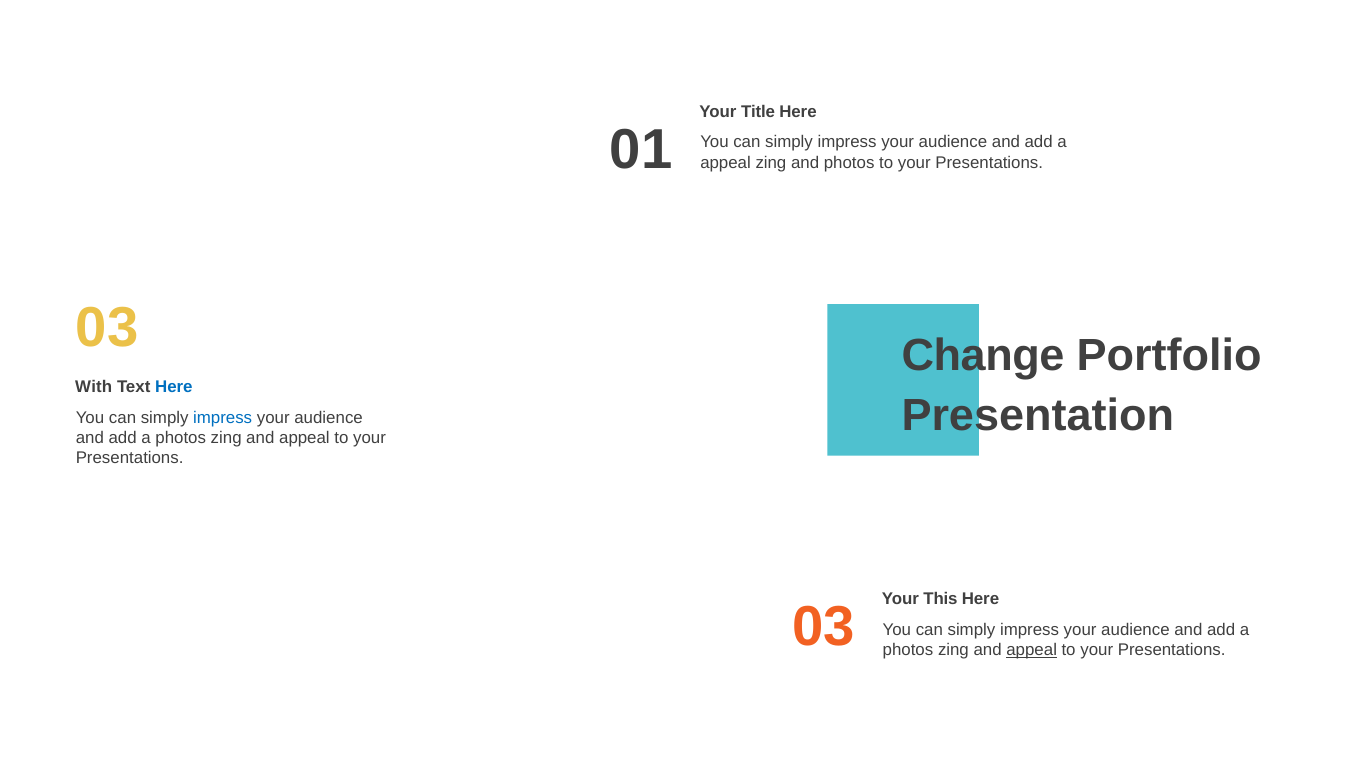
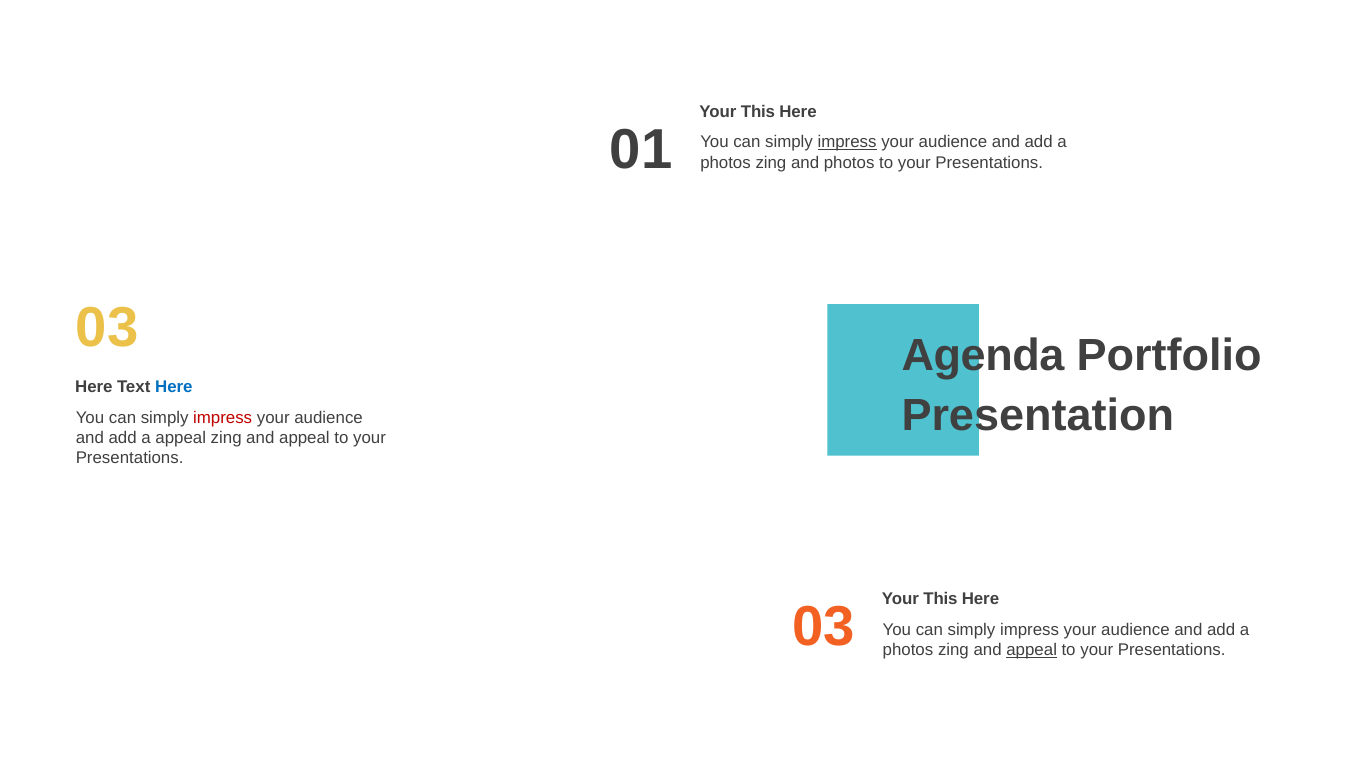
Title at (758, 112): Title -> This
impress at (847, 142) underline: none -> present
appeal at (726, 163): appeal -> photos
Change: Change -> Agenda
With at (94, 387): With -> Here
impress at (223, 418) colour: blue -> red
photos at (181, 438): photos -> appeal
